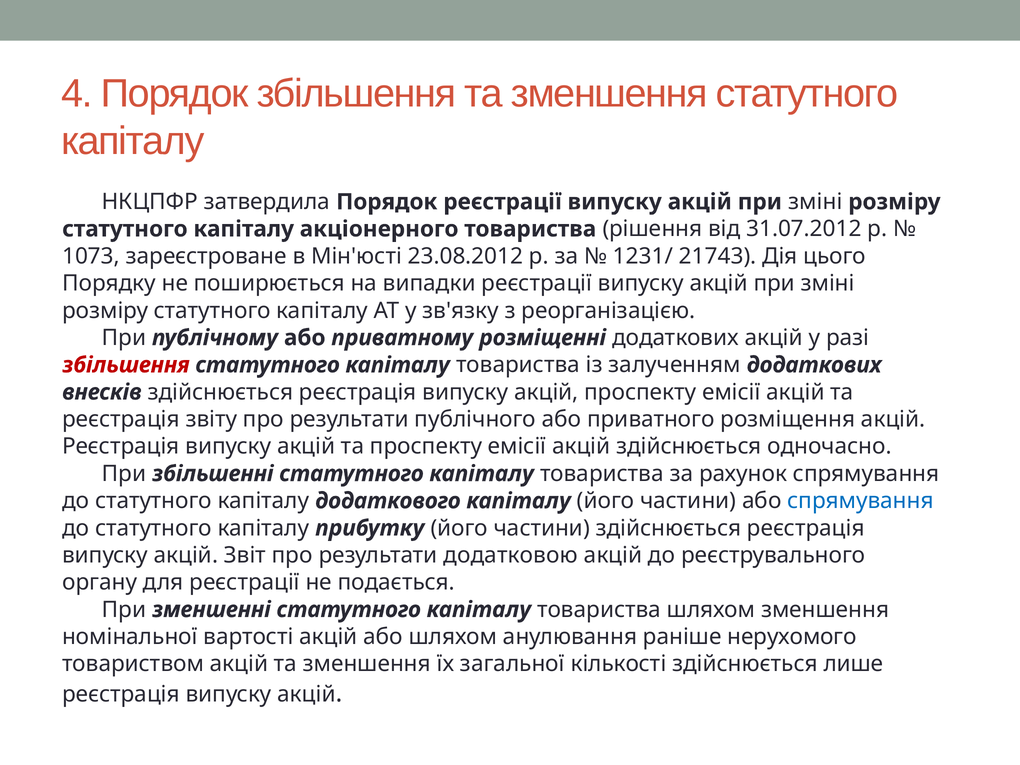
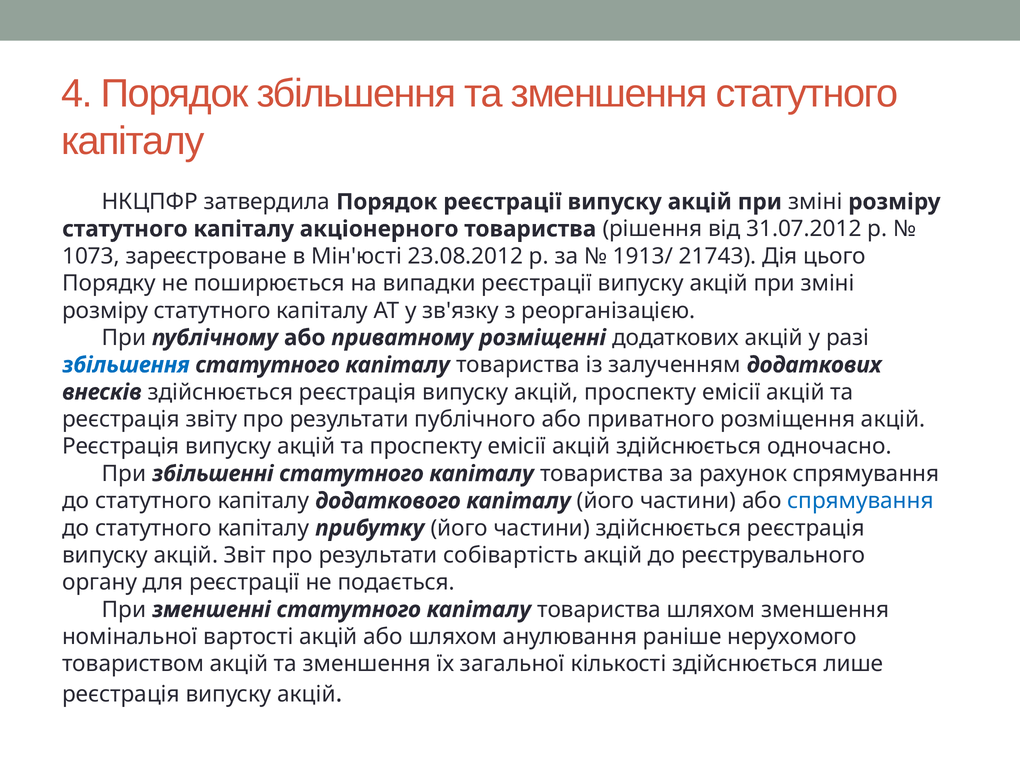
1231/: 1231/ -> 1913/
збільшення at (126, 365) colour: red -> blue
додатковою: додатковою -> собівартість
